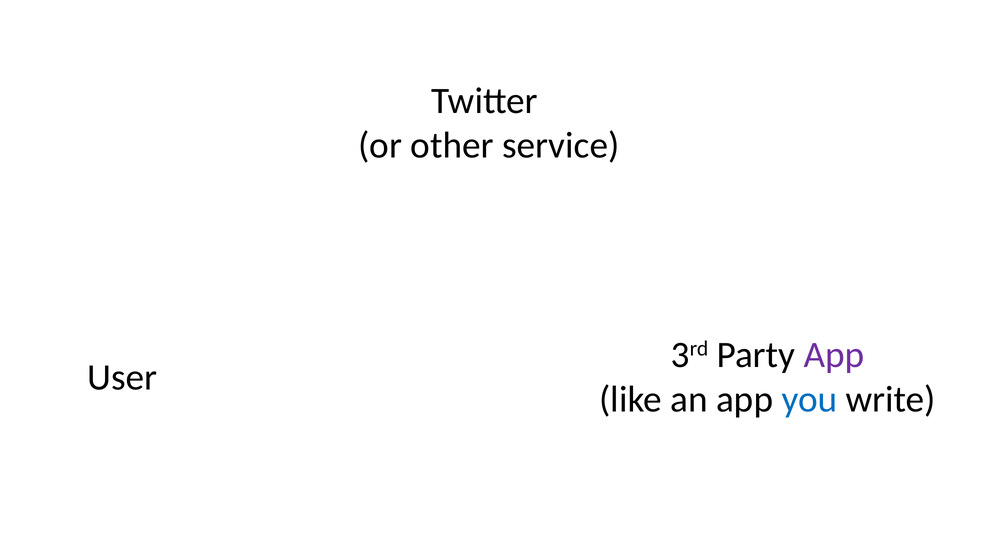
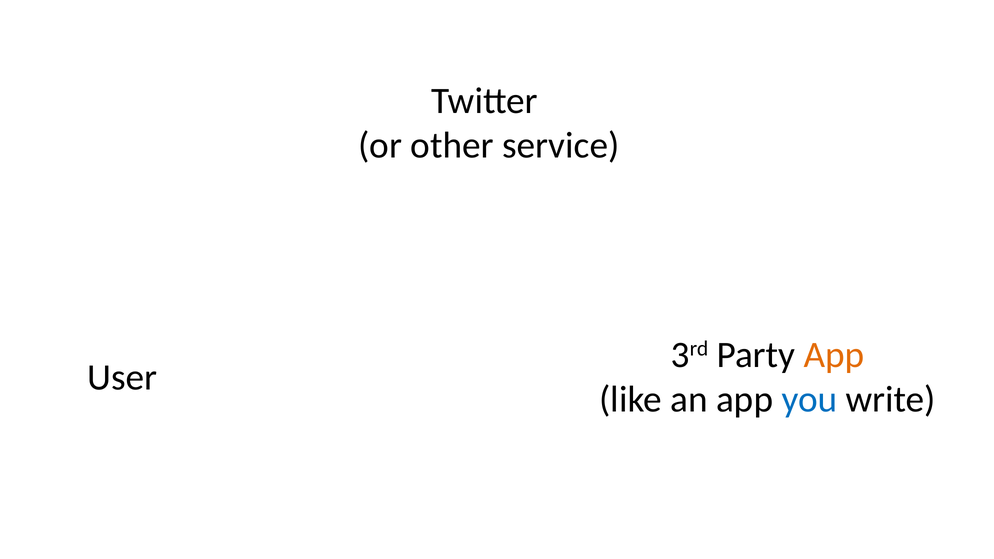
App at (834, 355) colour: purple -> orange
